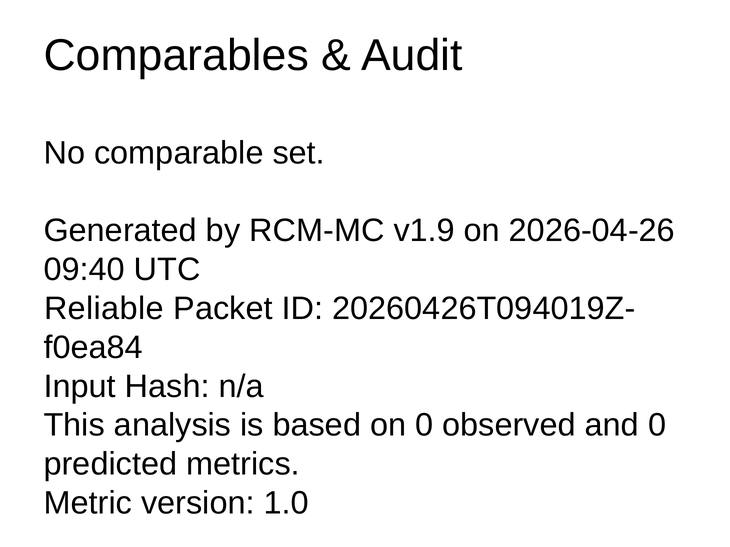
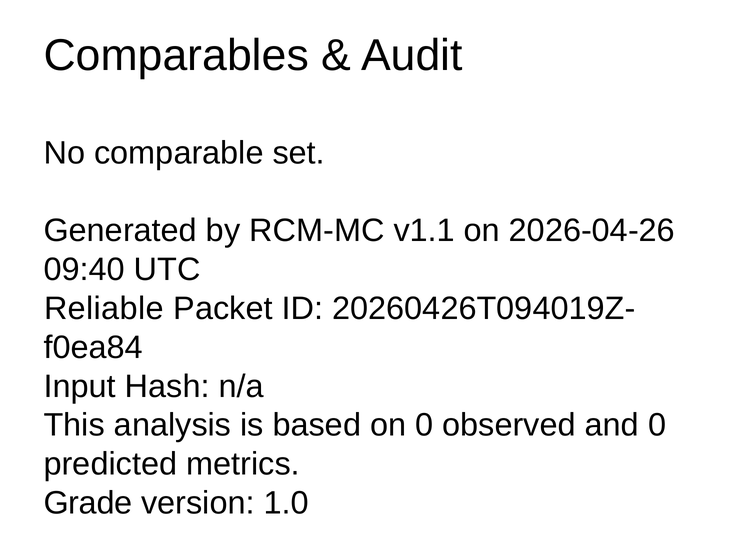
v1.9: v1.9 -> v1.1
Metric: Metric -> Grade
